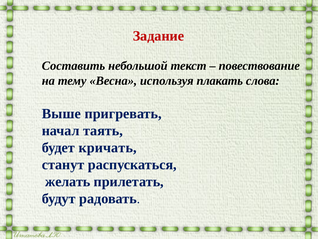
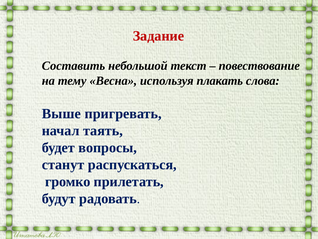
кричать: кричать -> вопросы
желать: желать -> громко
